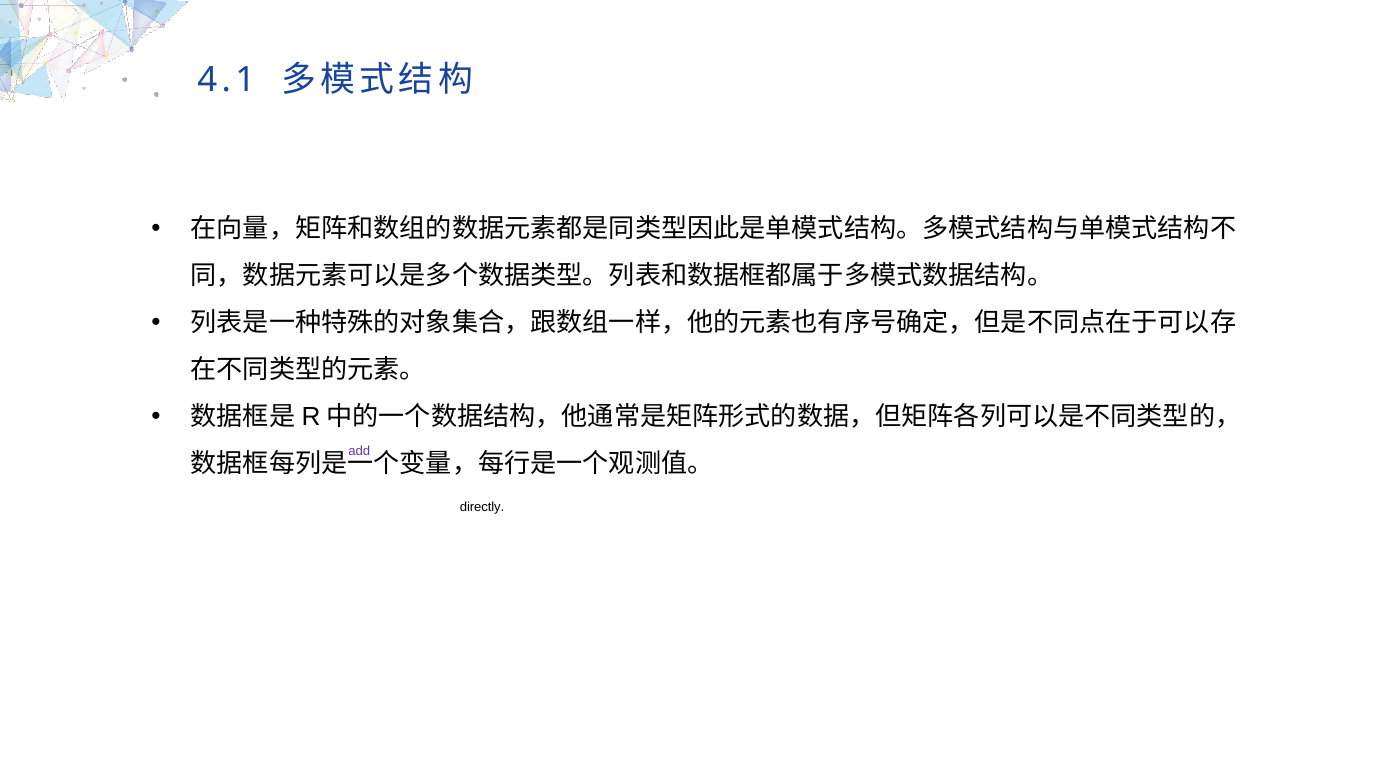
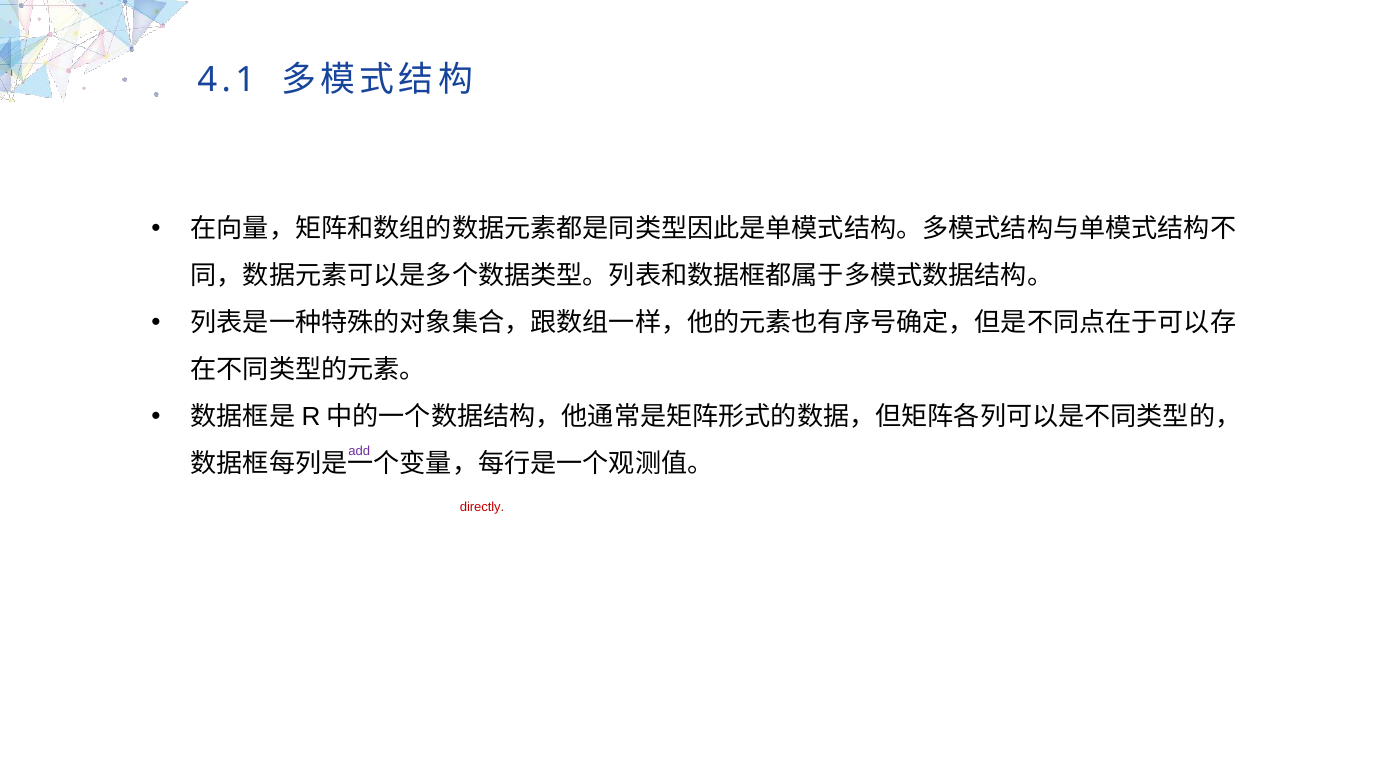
directly at (482, 508) colour: black -> red
